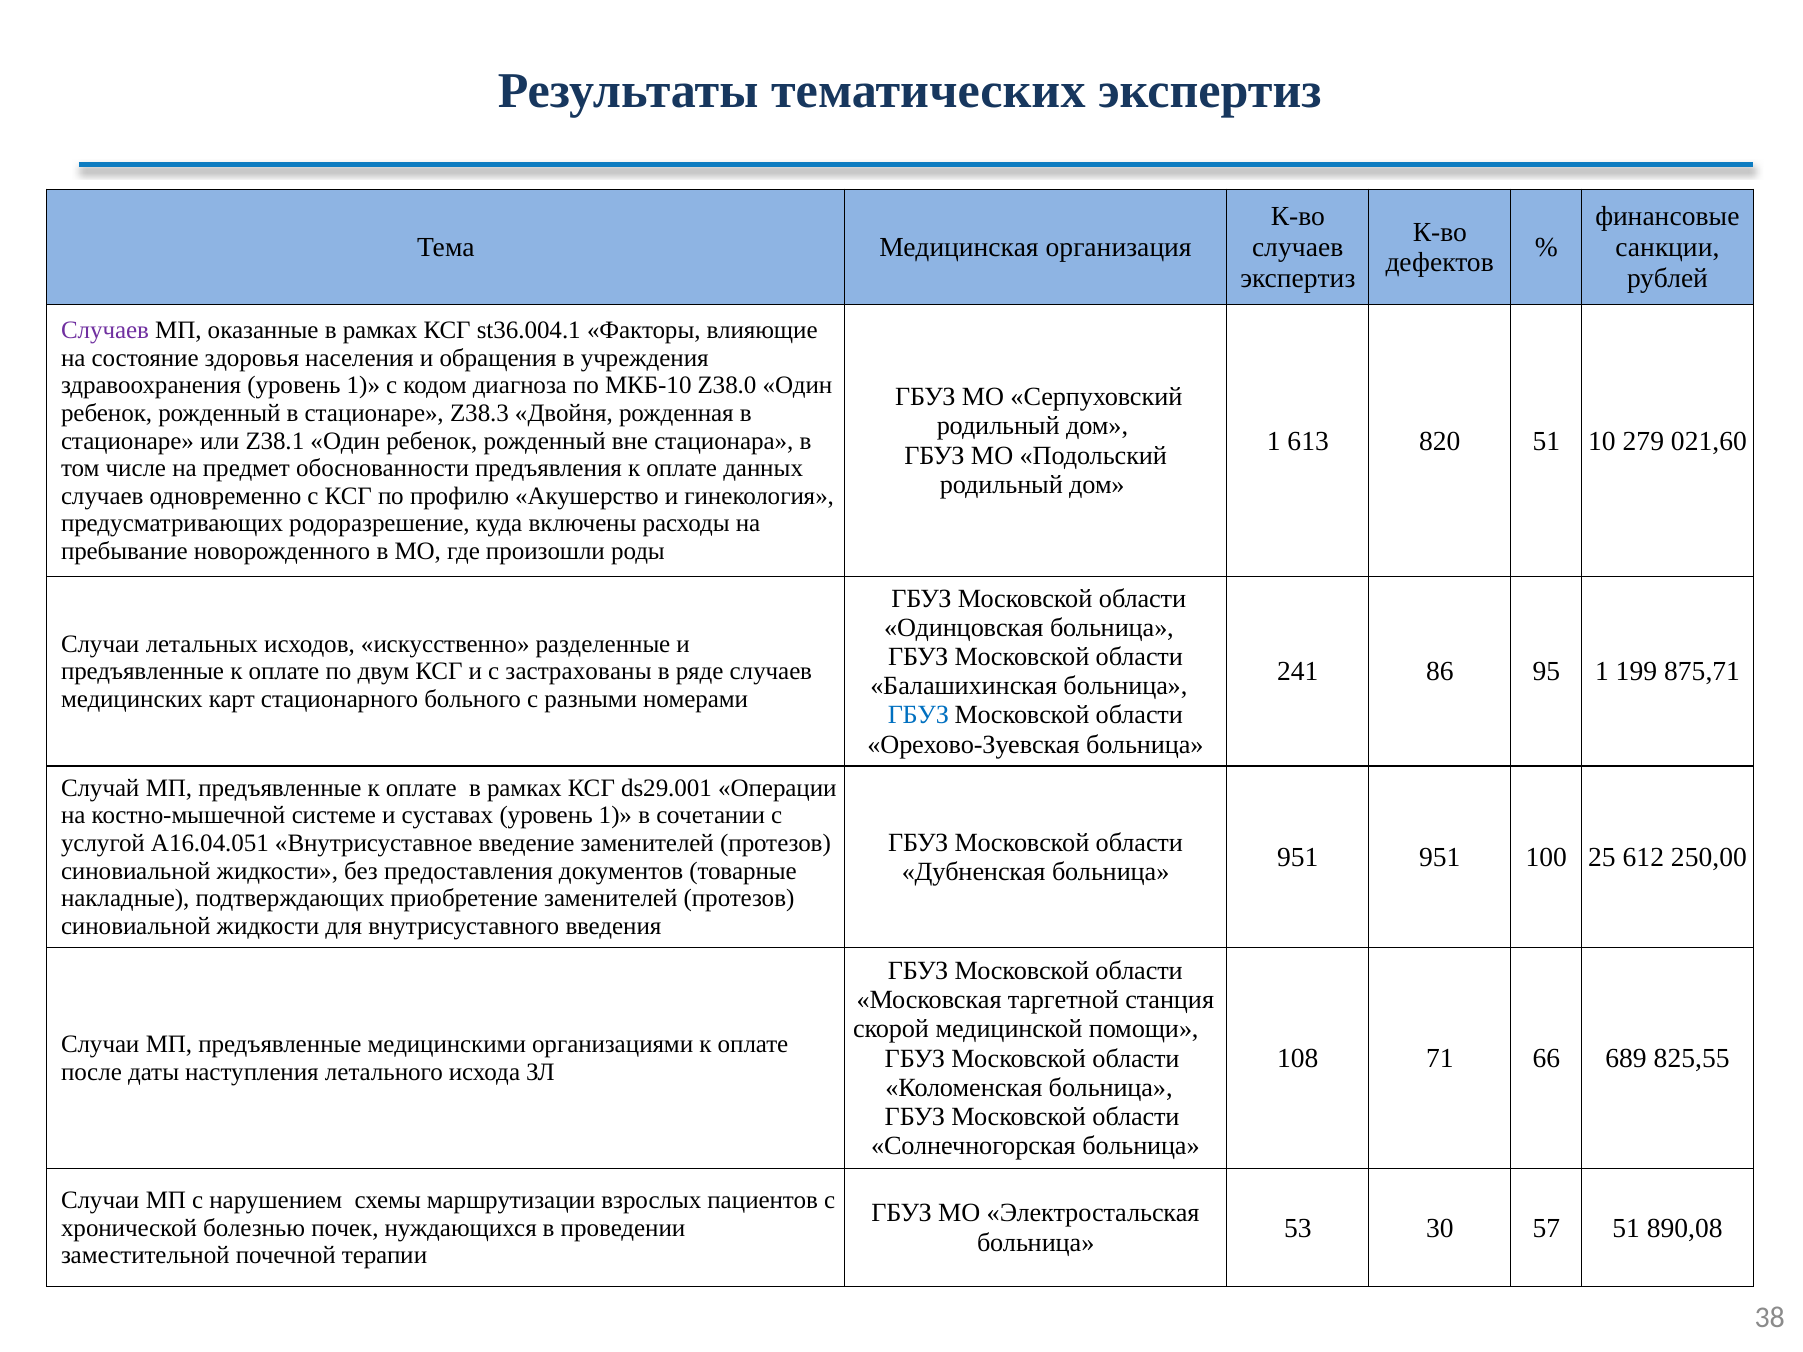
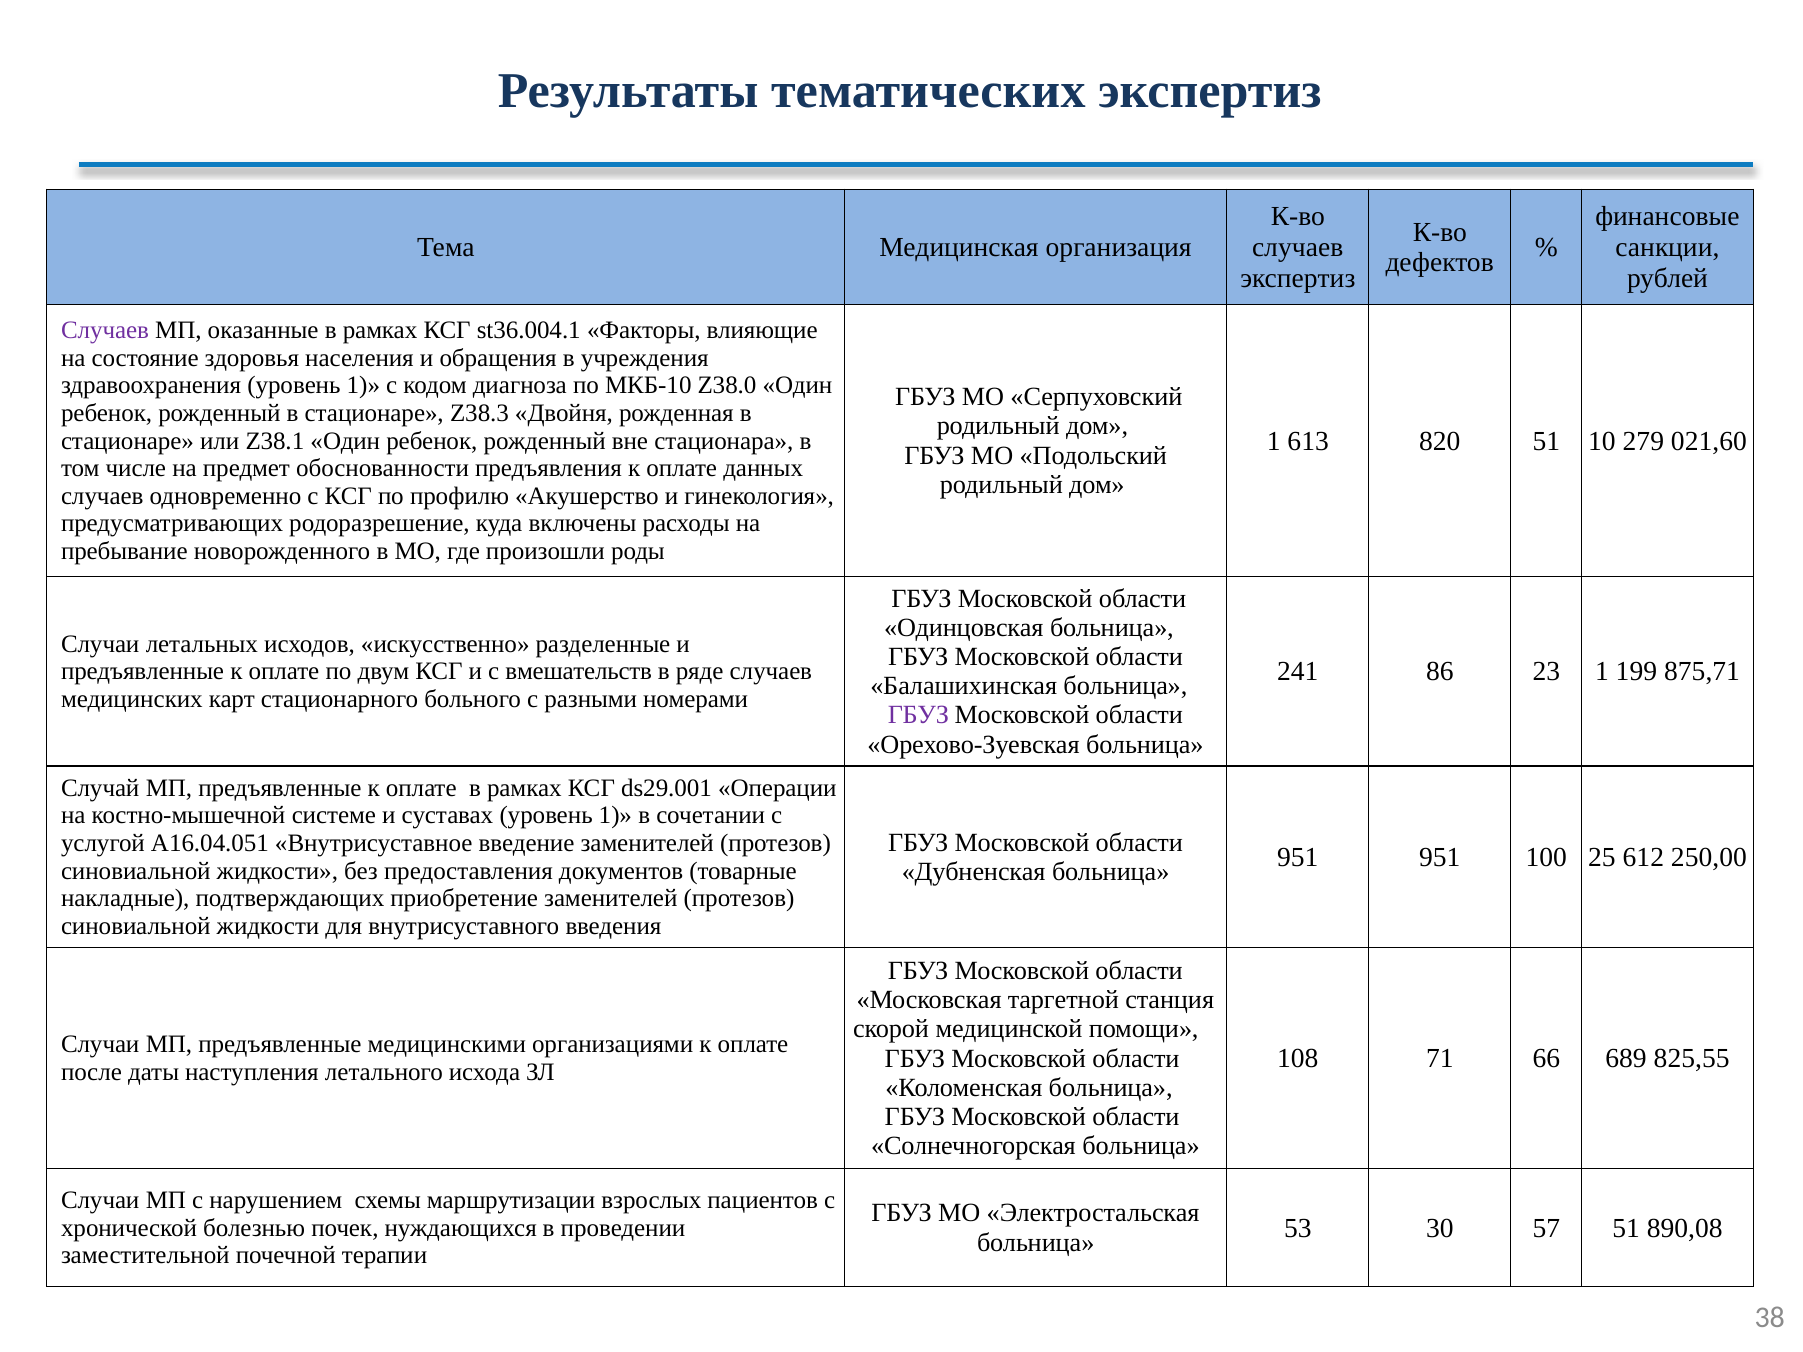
95: 95 -> 23
застрахованы: застрахованы -> вмешательств
ГБУЗ at (918, 715) colour: blue -> purple
